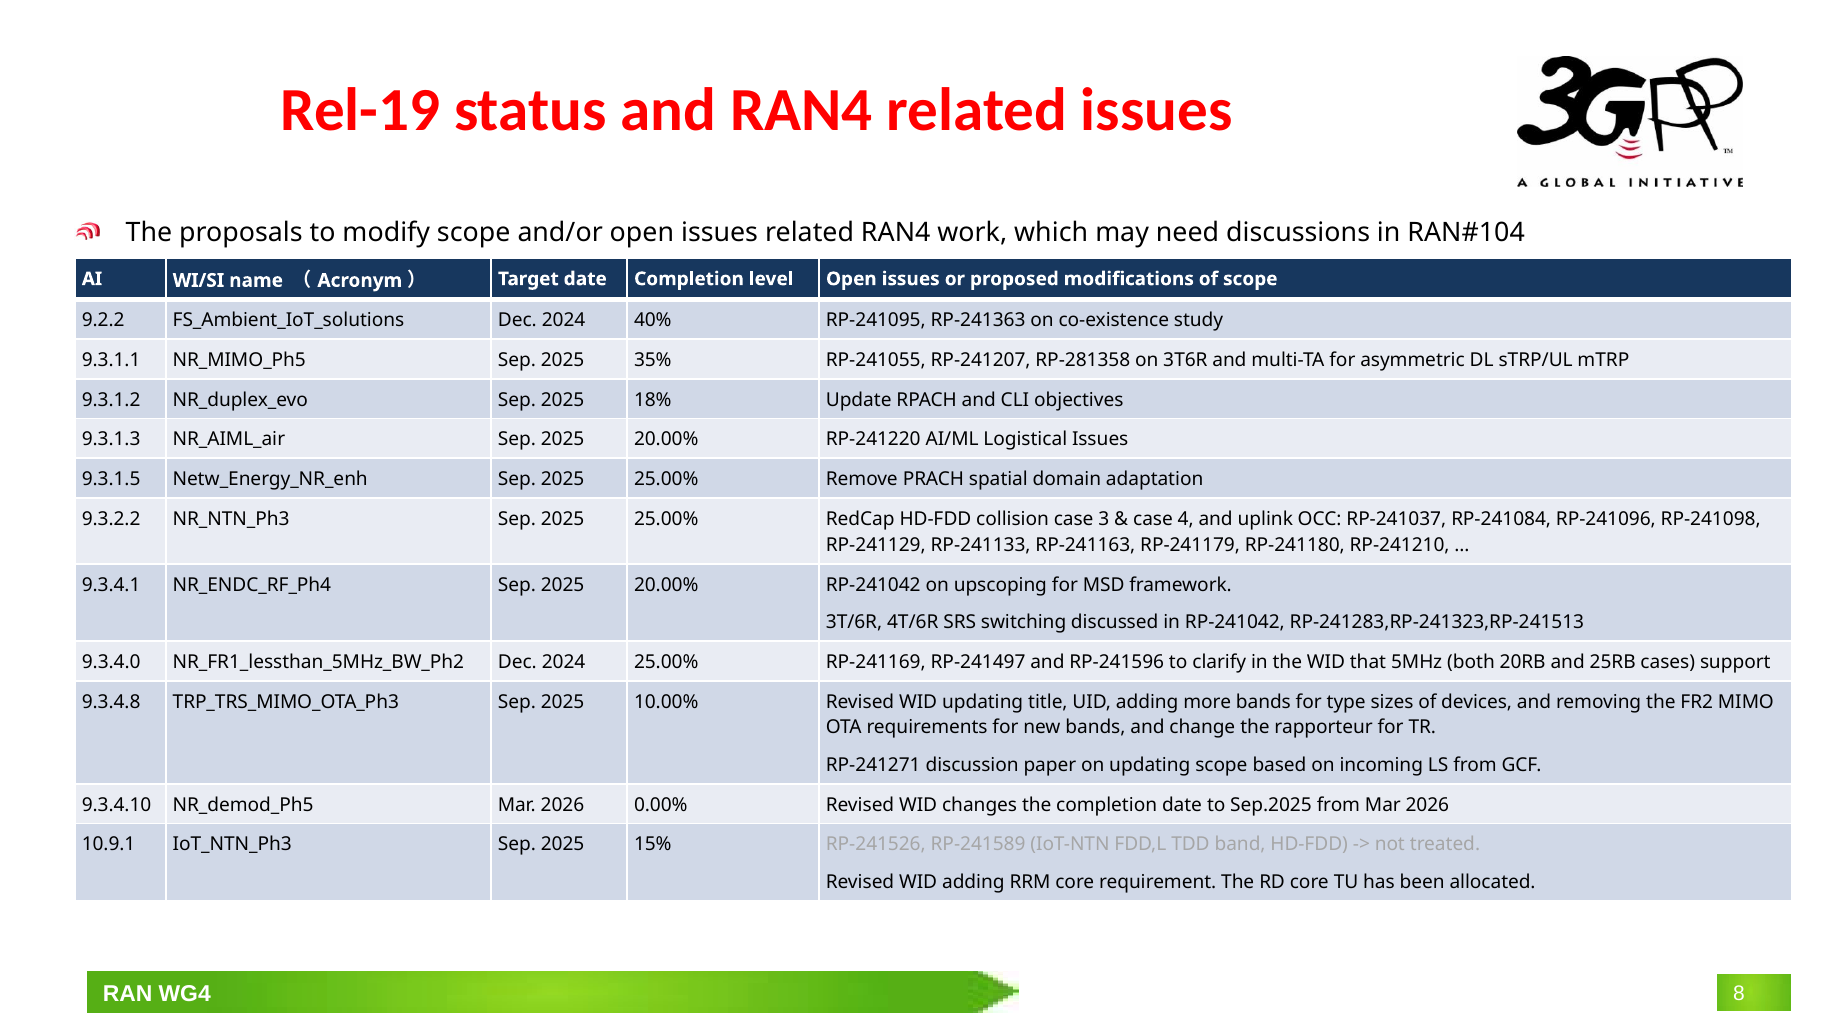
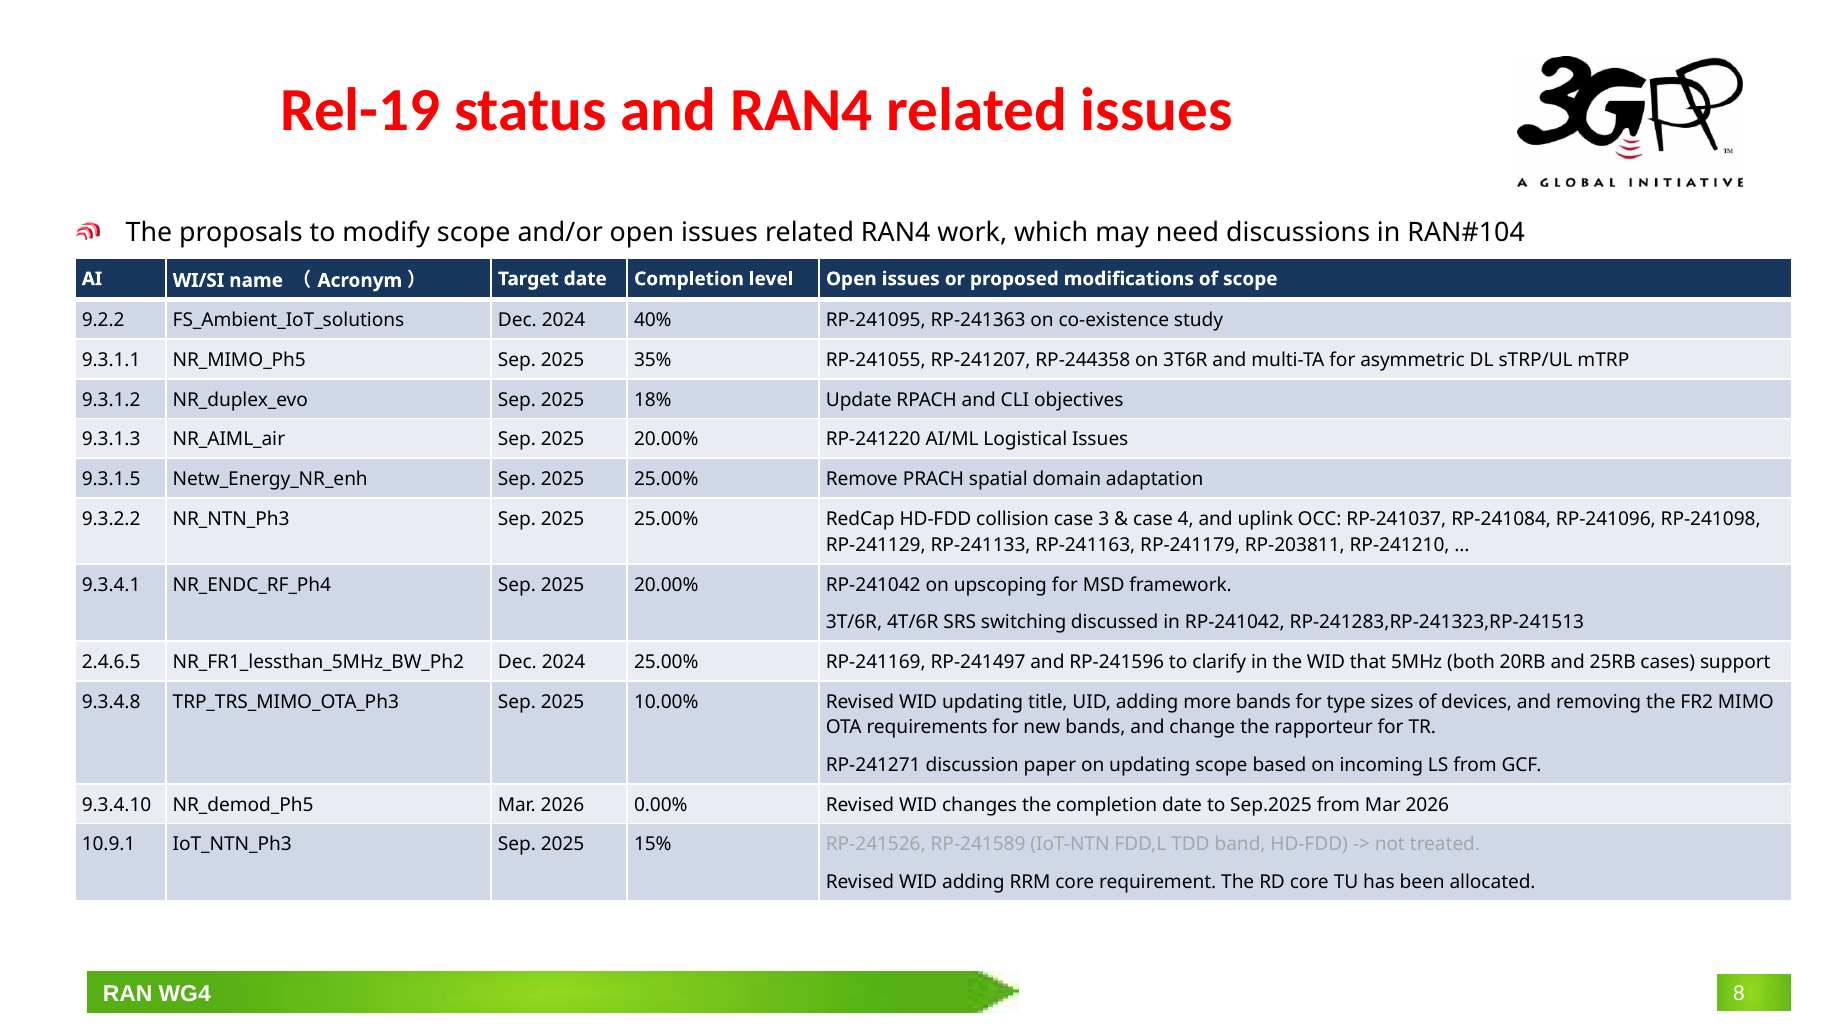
RP-281358: RP-281358 -> RP-244358
RP-241180: RP-241180 -> RP-203811
9.3.4.0: 9.3.4.0 -> 2.4.6.5
